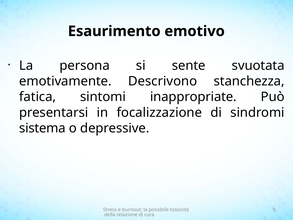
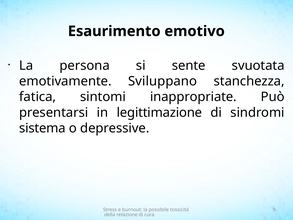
Descrivono: Descrivono -> Sviluppano
focalizzazione: focalizzazione -> legittimazione
